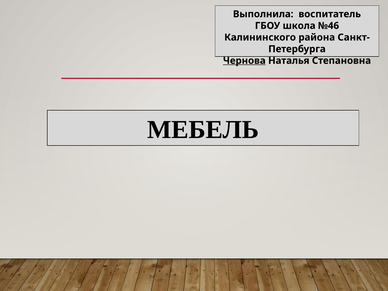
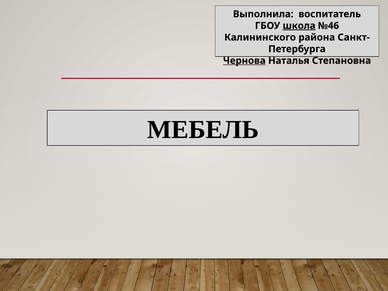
школа underline: none -> present
